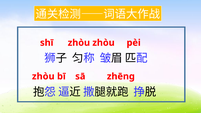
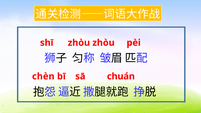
zhòu at (43, 76): zhòu -> chèn
zhēng: zhēng -> chuán
